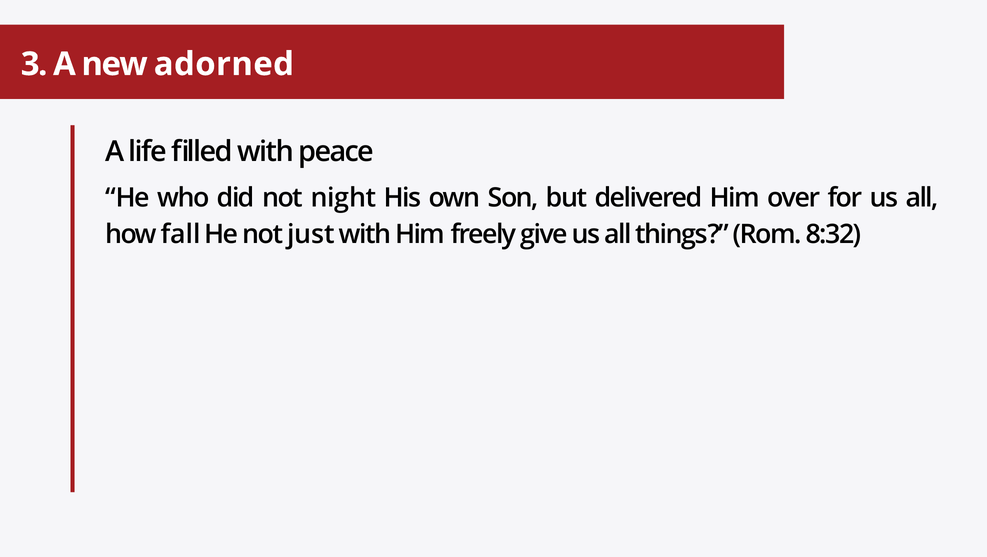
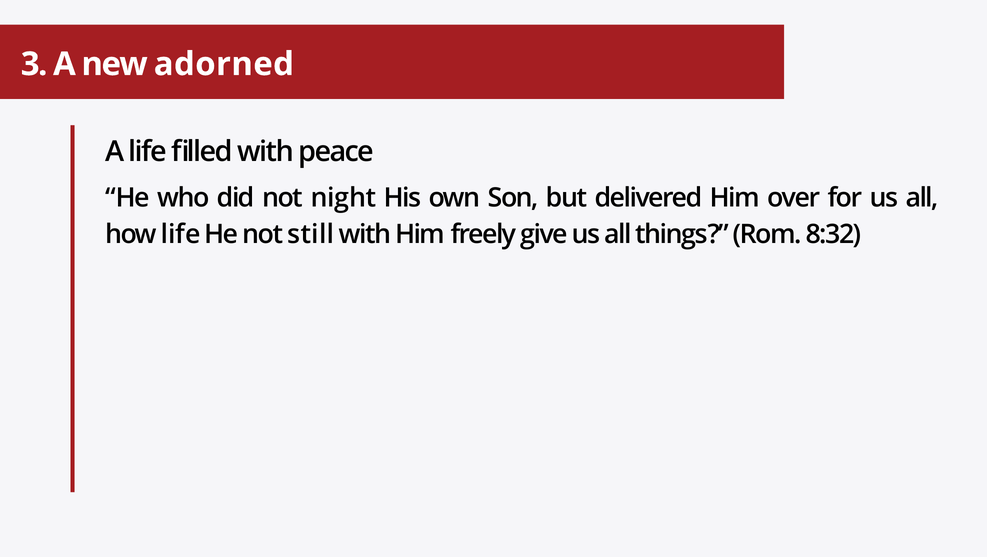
how fall: fall -> life
just: just -> still
